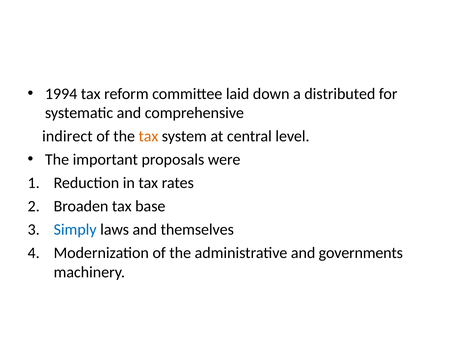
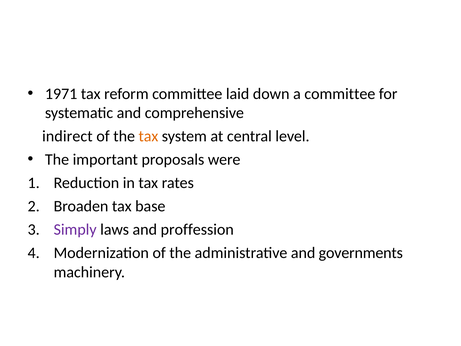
1994: 1994 -> 1971
a distributed: distributed -> committee
Simply colour: blue -> purple
themselves: themselves -> proffession
